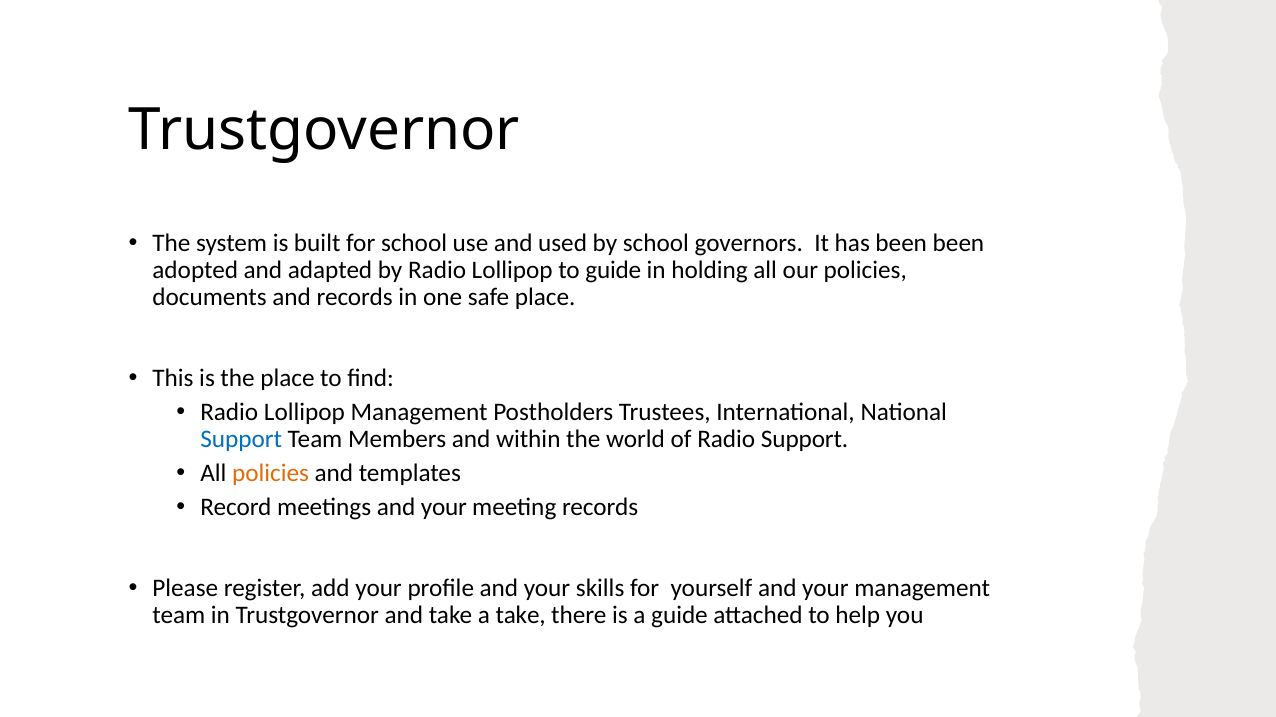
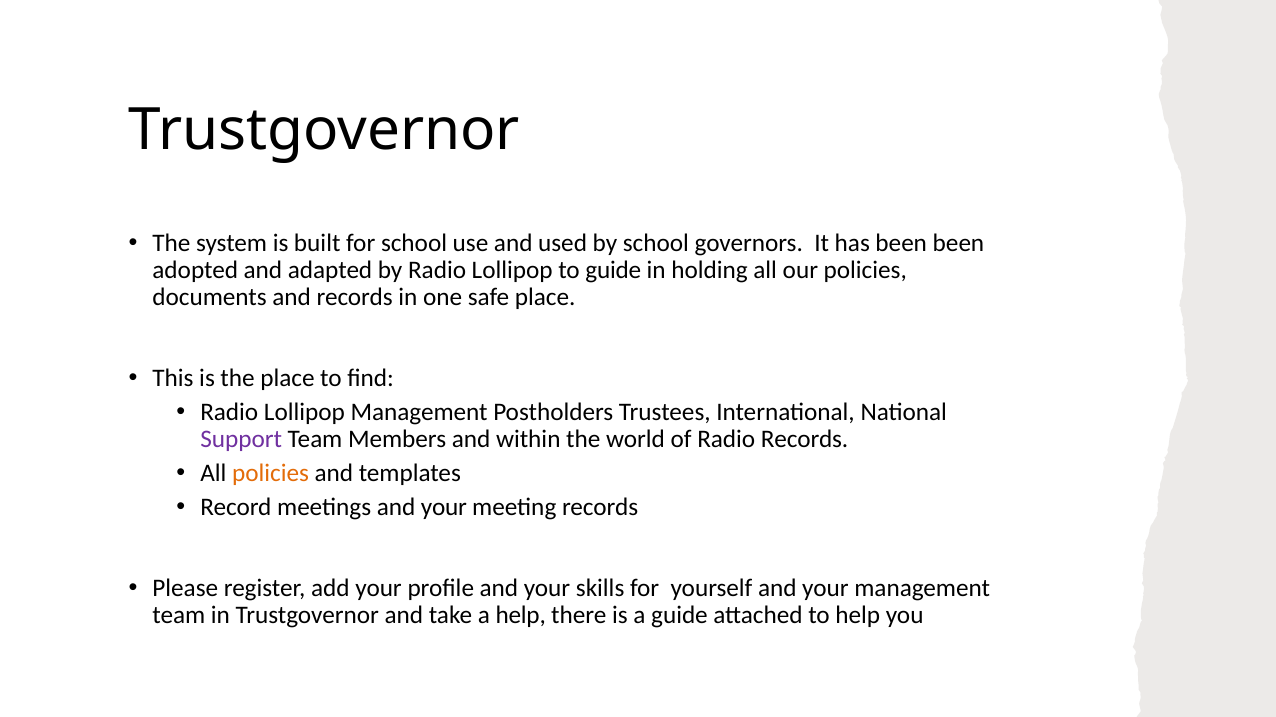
Support at (241, 440) colour: blue -> purple
Radio Support: Support -> Records
a take: take -> help
